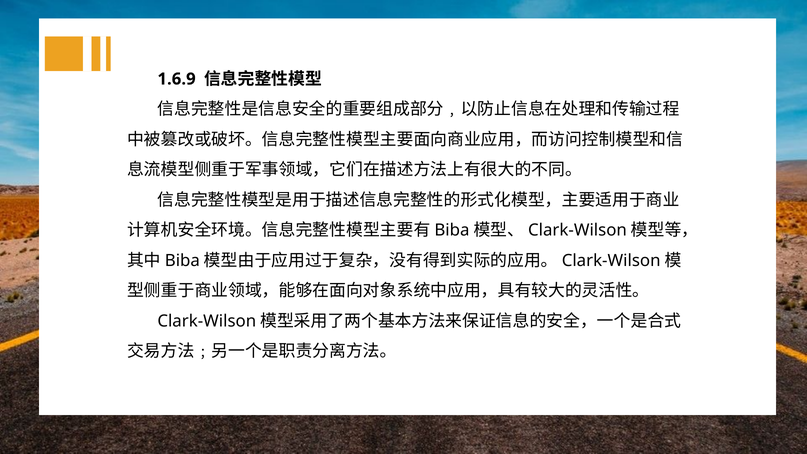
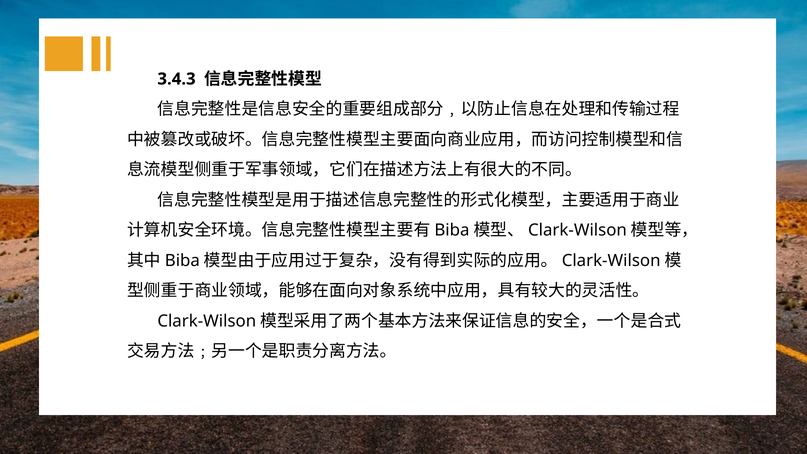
1.6.9: 1.6.9 -> 3.4.3
